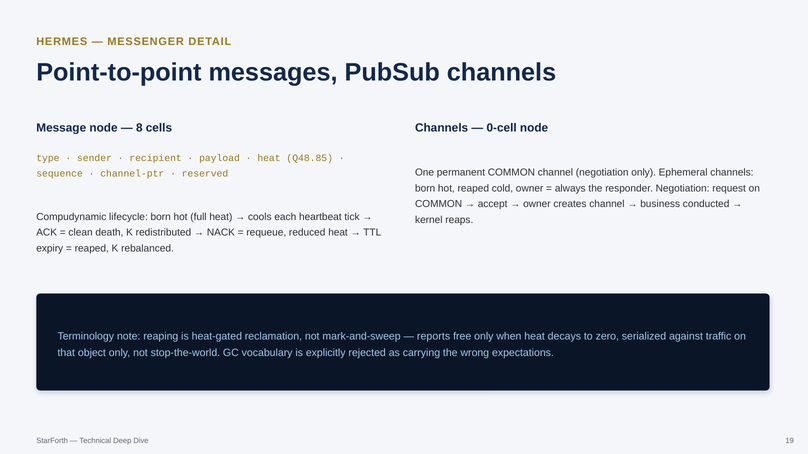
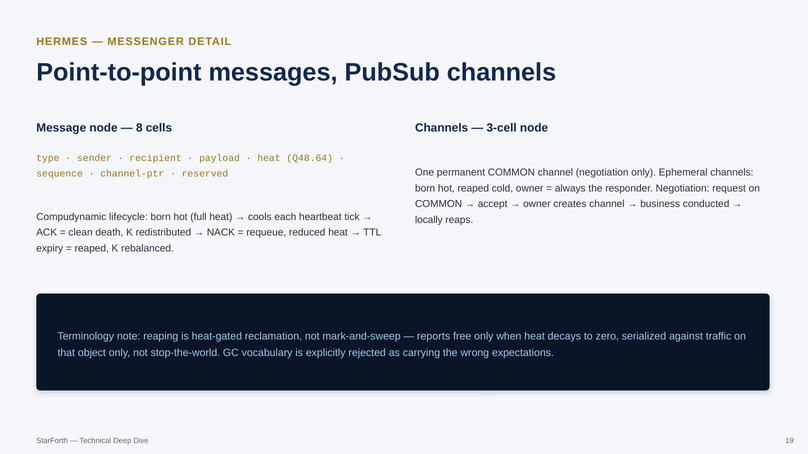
0-cell: 0-cell -> 3-cell
Q48.85: Q48.85 -> Q48.64
kernel: kernel -> locally
